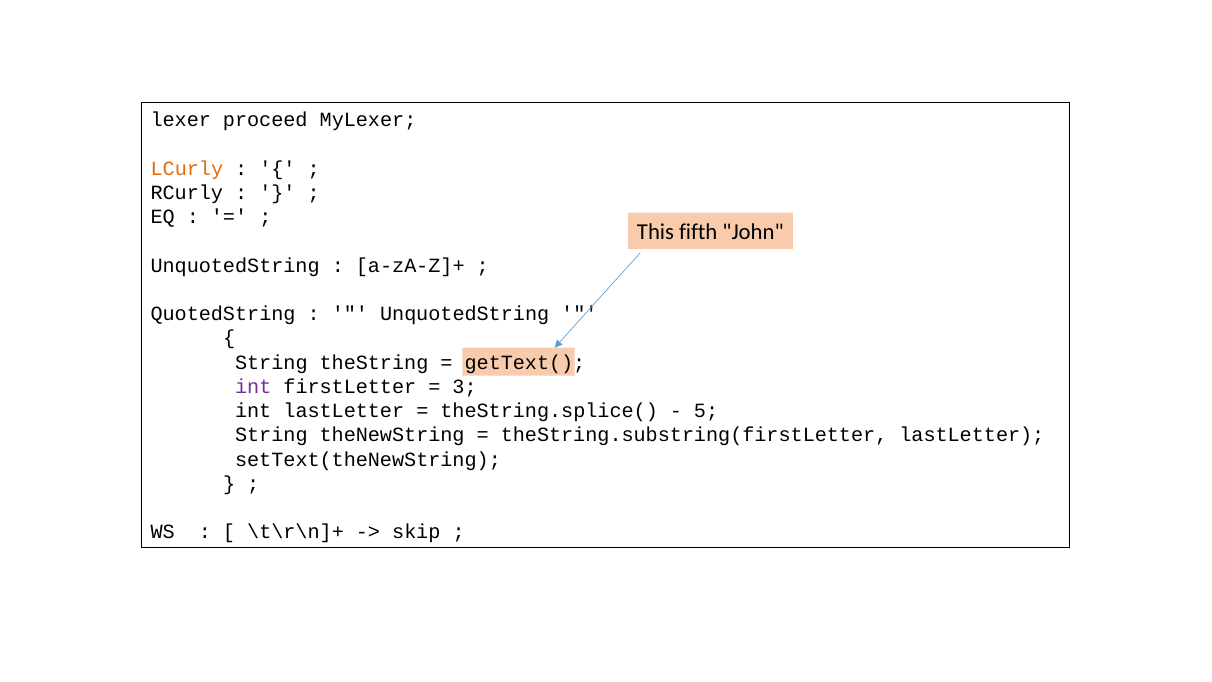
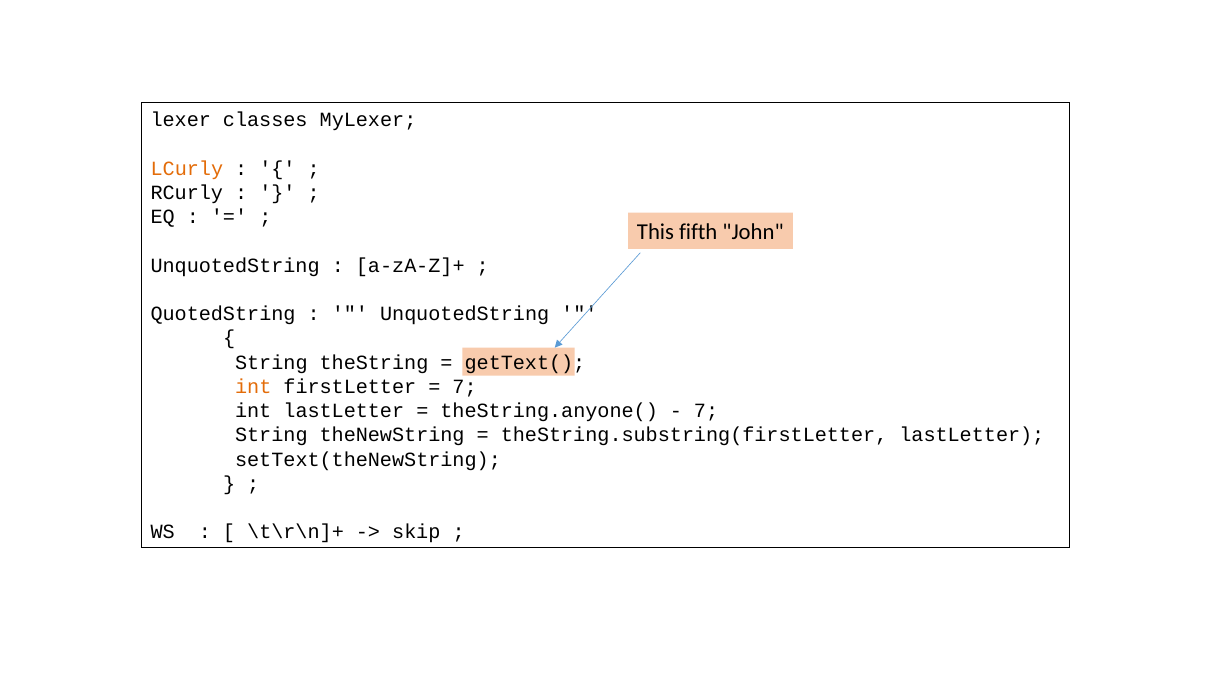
proceed: proceed -> classes
int at (253, 386) colour: purple -> orange
3 at (465, 386): 3 -> 7
theString.splice(: theString.splice( -> theString.anyone(
5 at (706, 411): 5 -> 7
